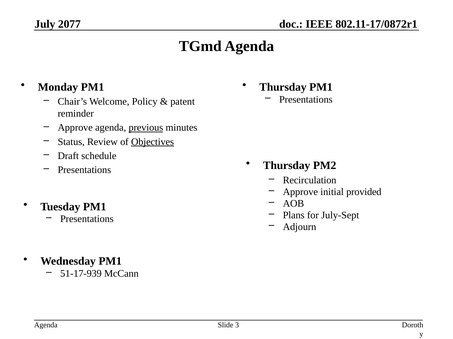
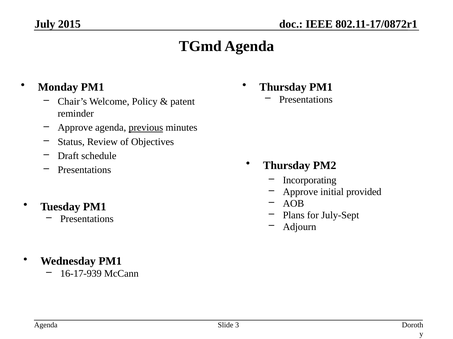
2077: 2077 -> 2015
Objectives underline: present -> none
Recirculation: Recirculation -> Incorporating
51-17-939: 51-17-939 -> 16-17-939
